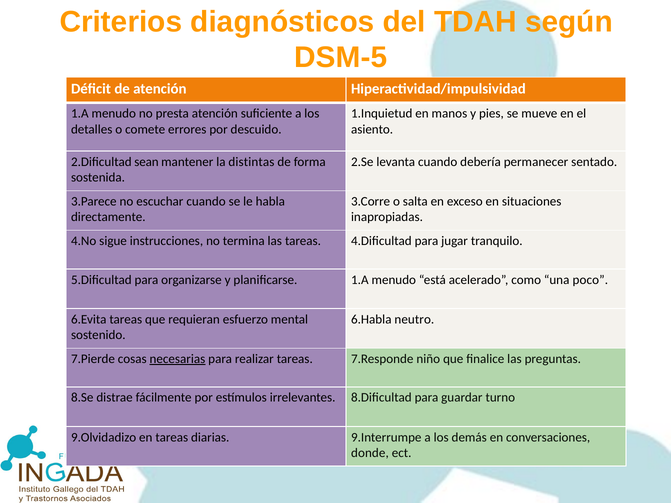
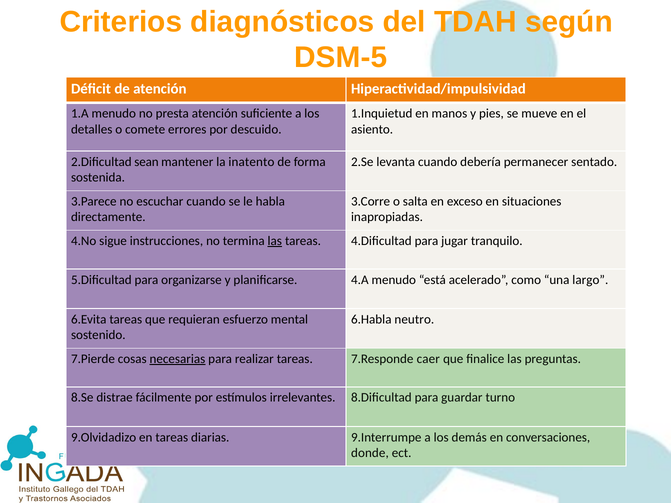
distintas: distintas -> inatento
las at (275, 241) underline: none -> present
planificarse 1.A: 1.A -> 4.A
poco: poco -> largo
niño: niño -> caer
